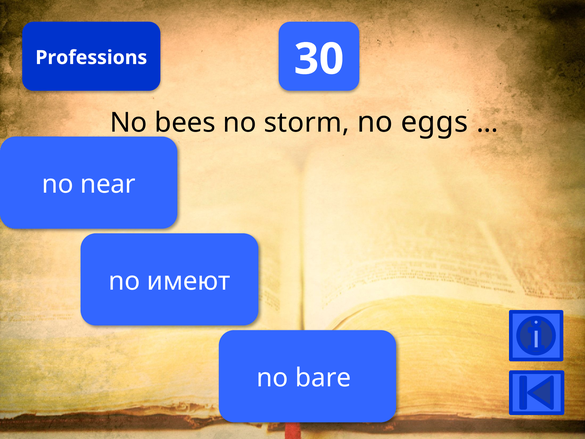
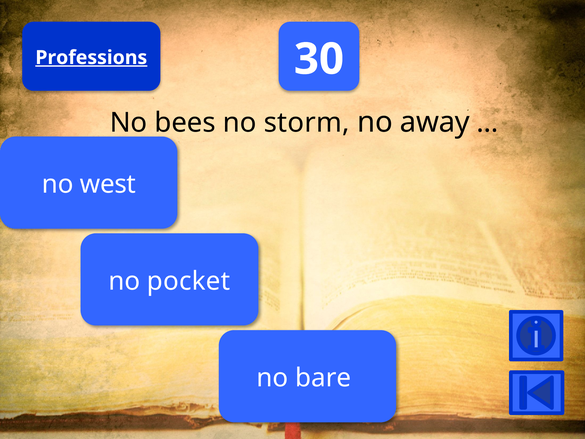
Professions underline: none -> present
eggs: eggs -> away
near: near -> west
имеют: имеют -> pocket
